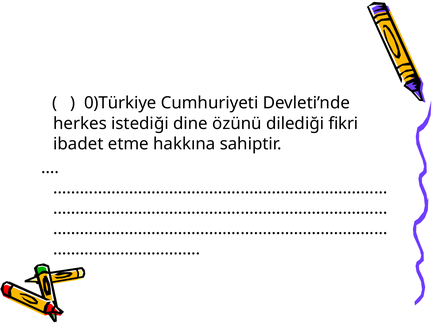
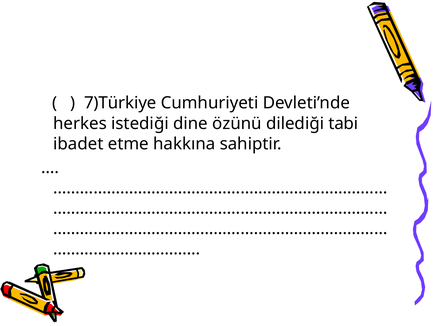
0)Türkiye: 0)Türkiye -> 7)Türkiye
fikri: fikri -> tabi
